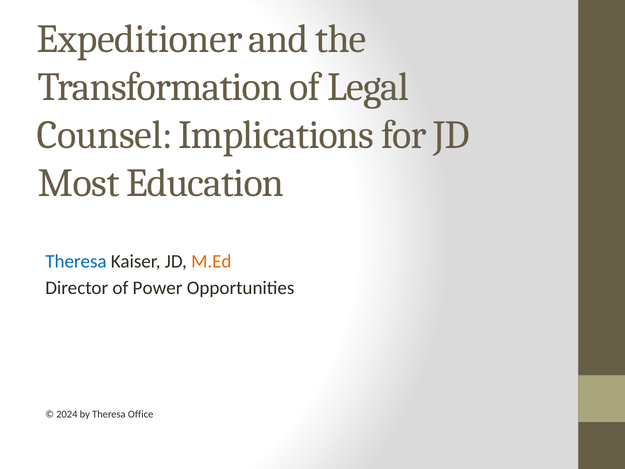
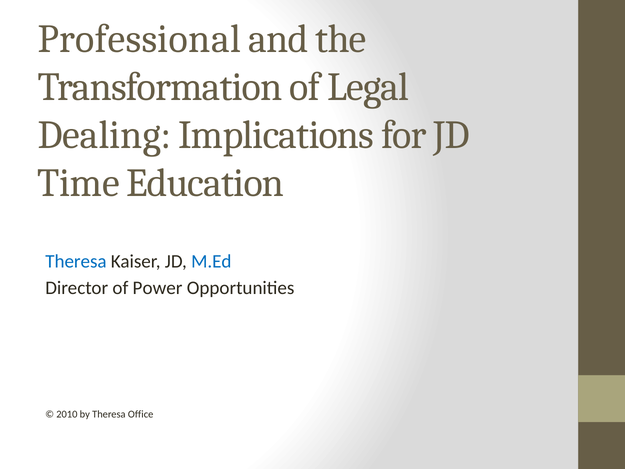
Expeditioner: Expeditioner -> Professional
Counsel: Counsel -> Dealing
Most: Most -> Time
M.Ed colour: orange -> blue
2024: 2024 -> 2010
